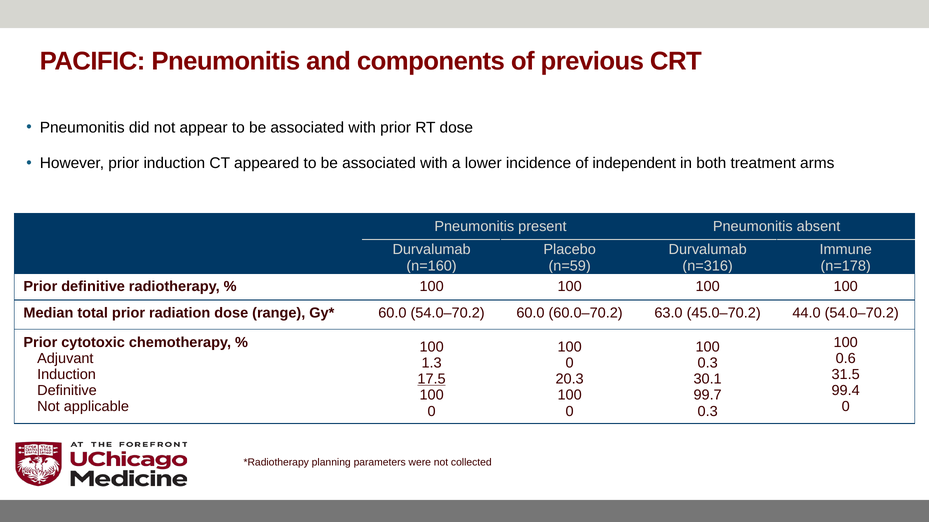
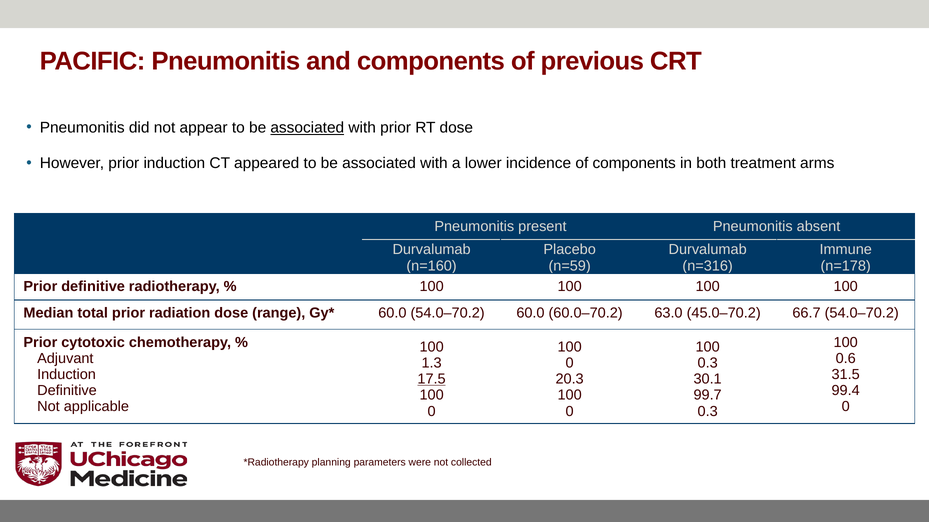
associated at (307, 128) underline: none -> present
of independent: independent -> components
44.0: 44.0 -> 66.7
